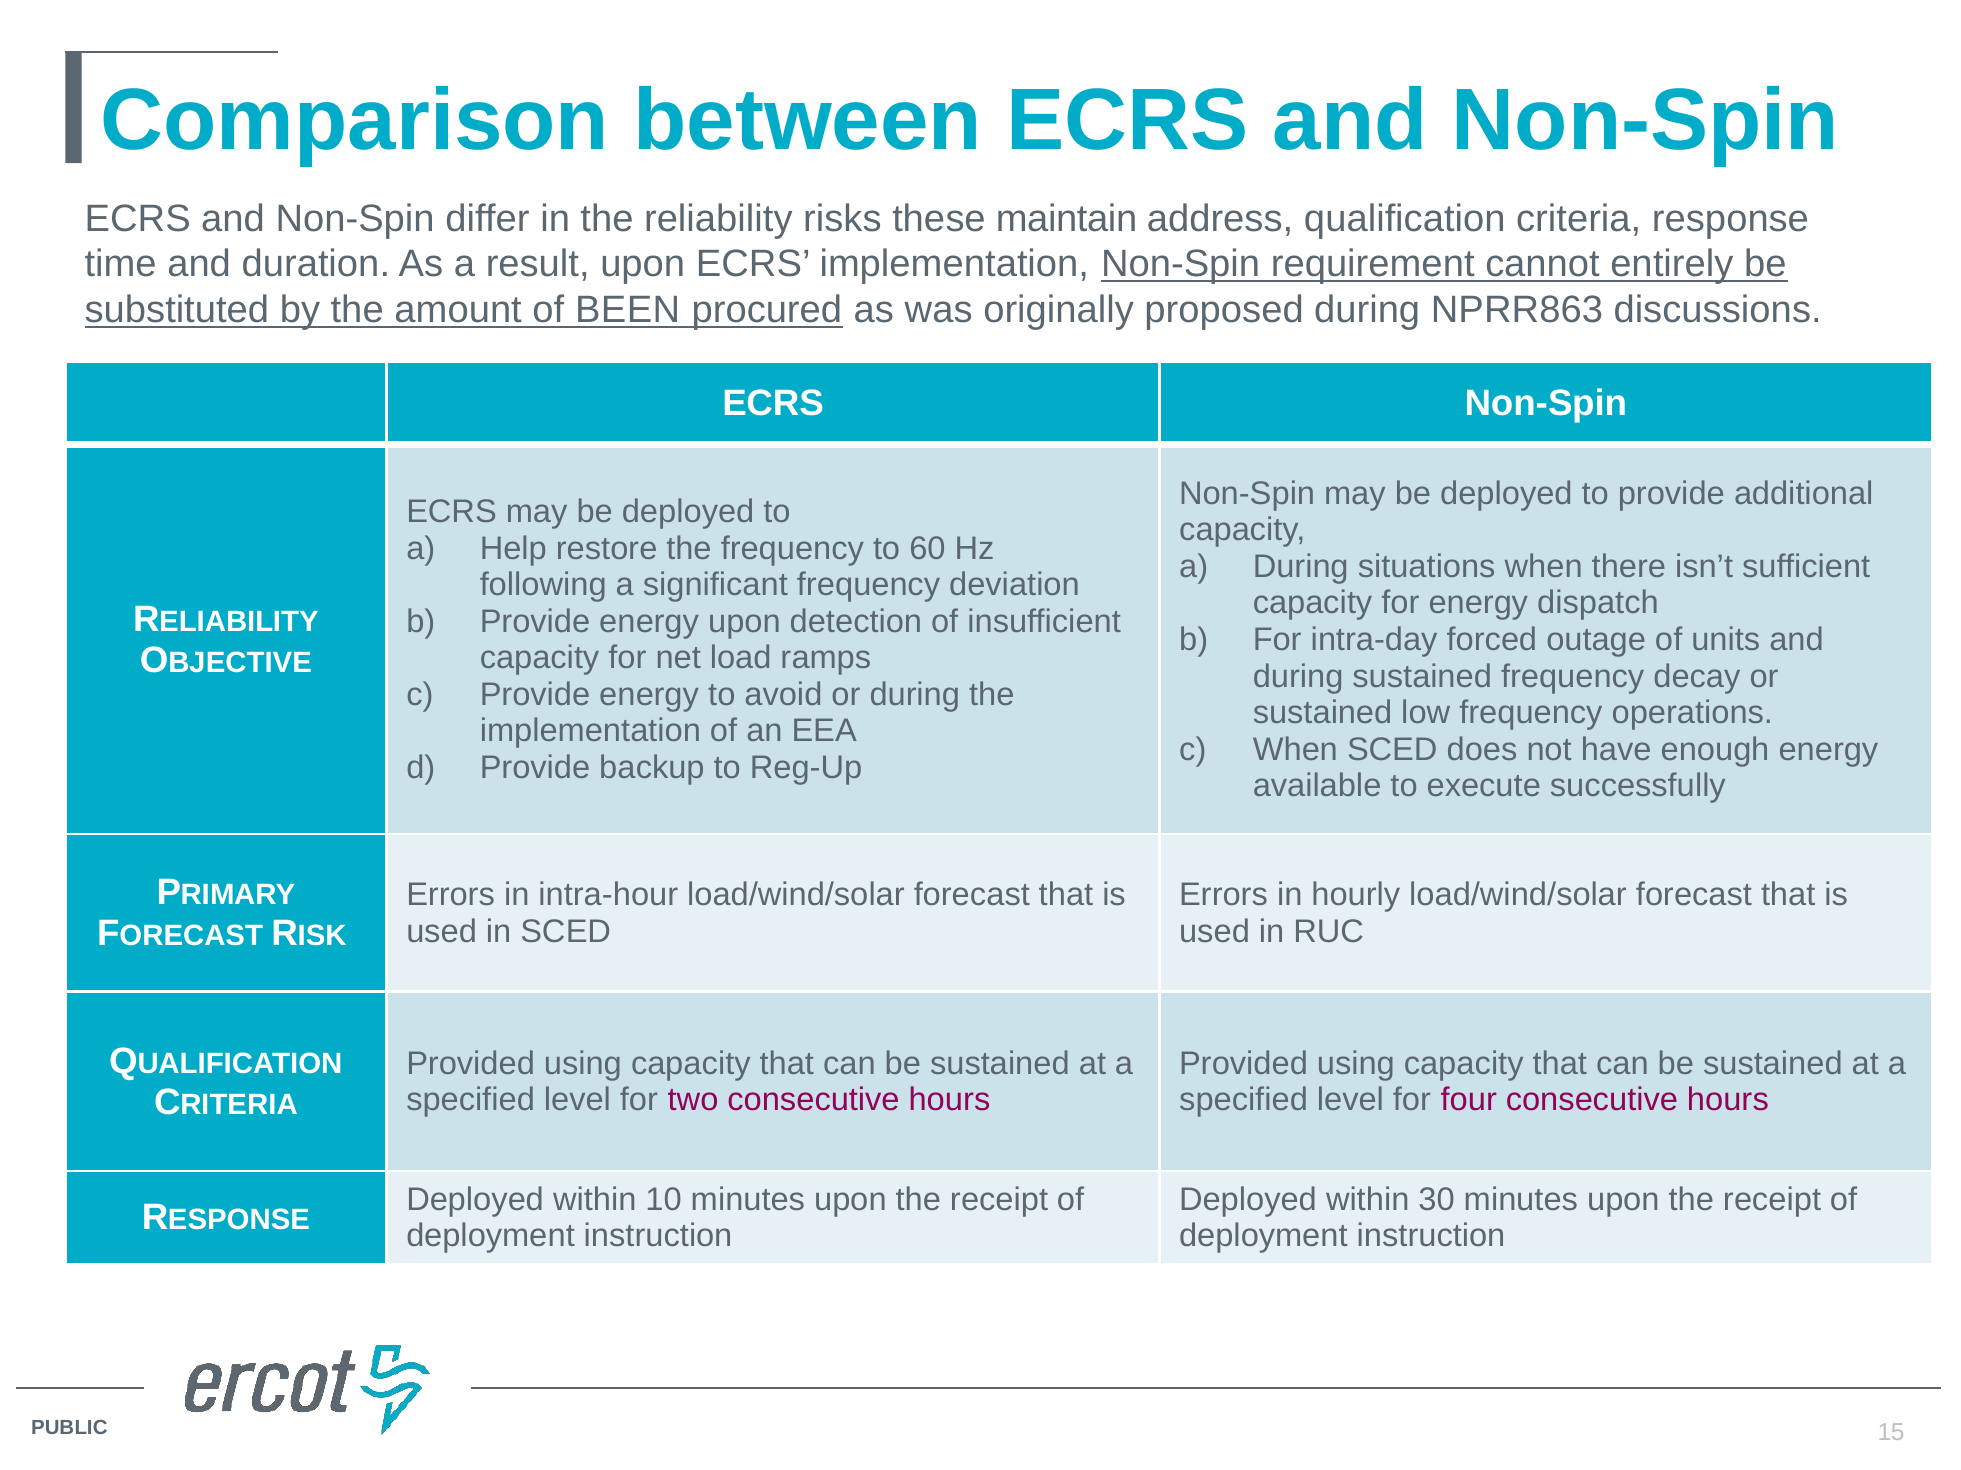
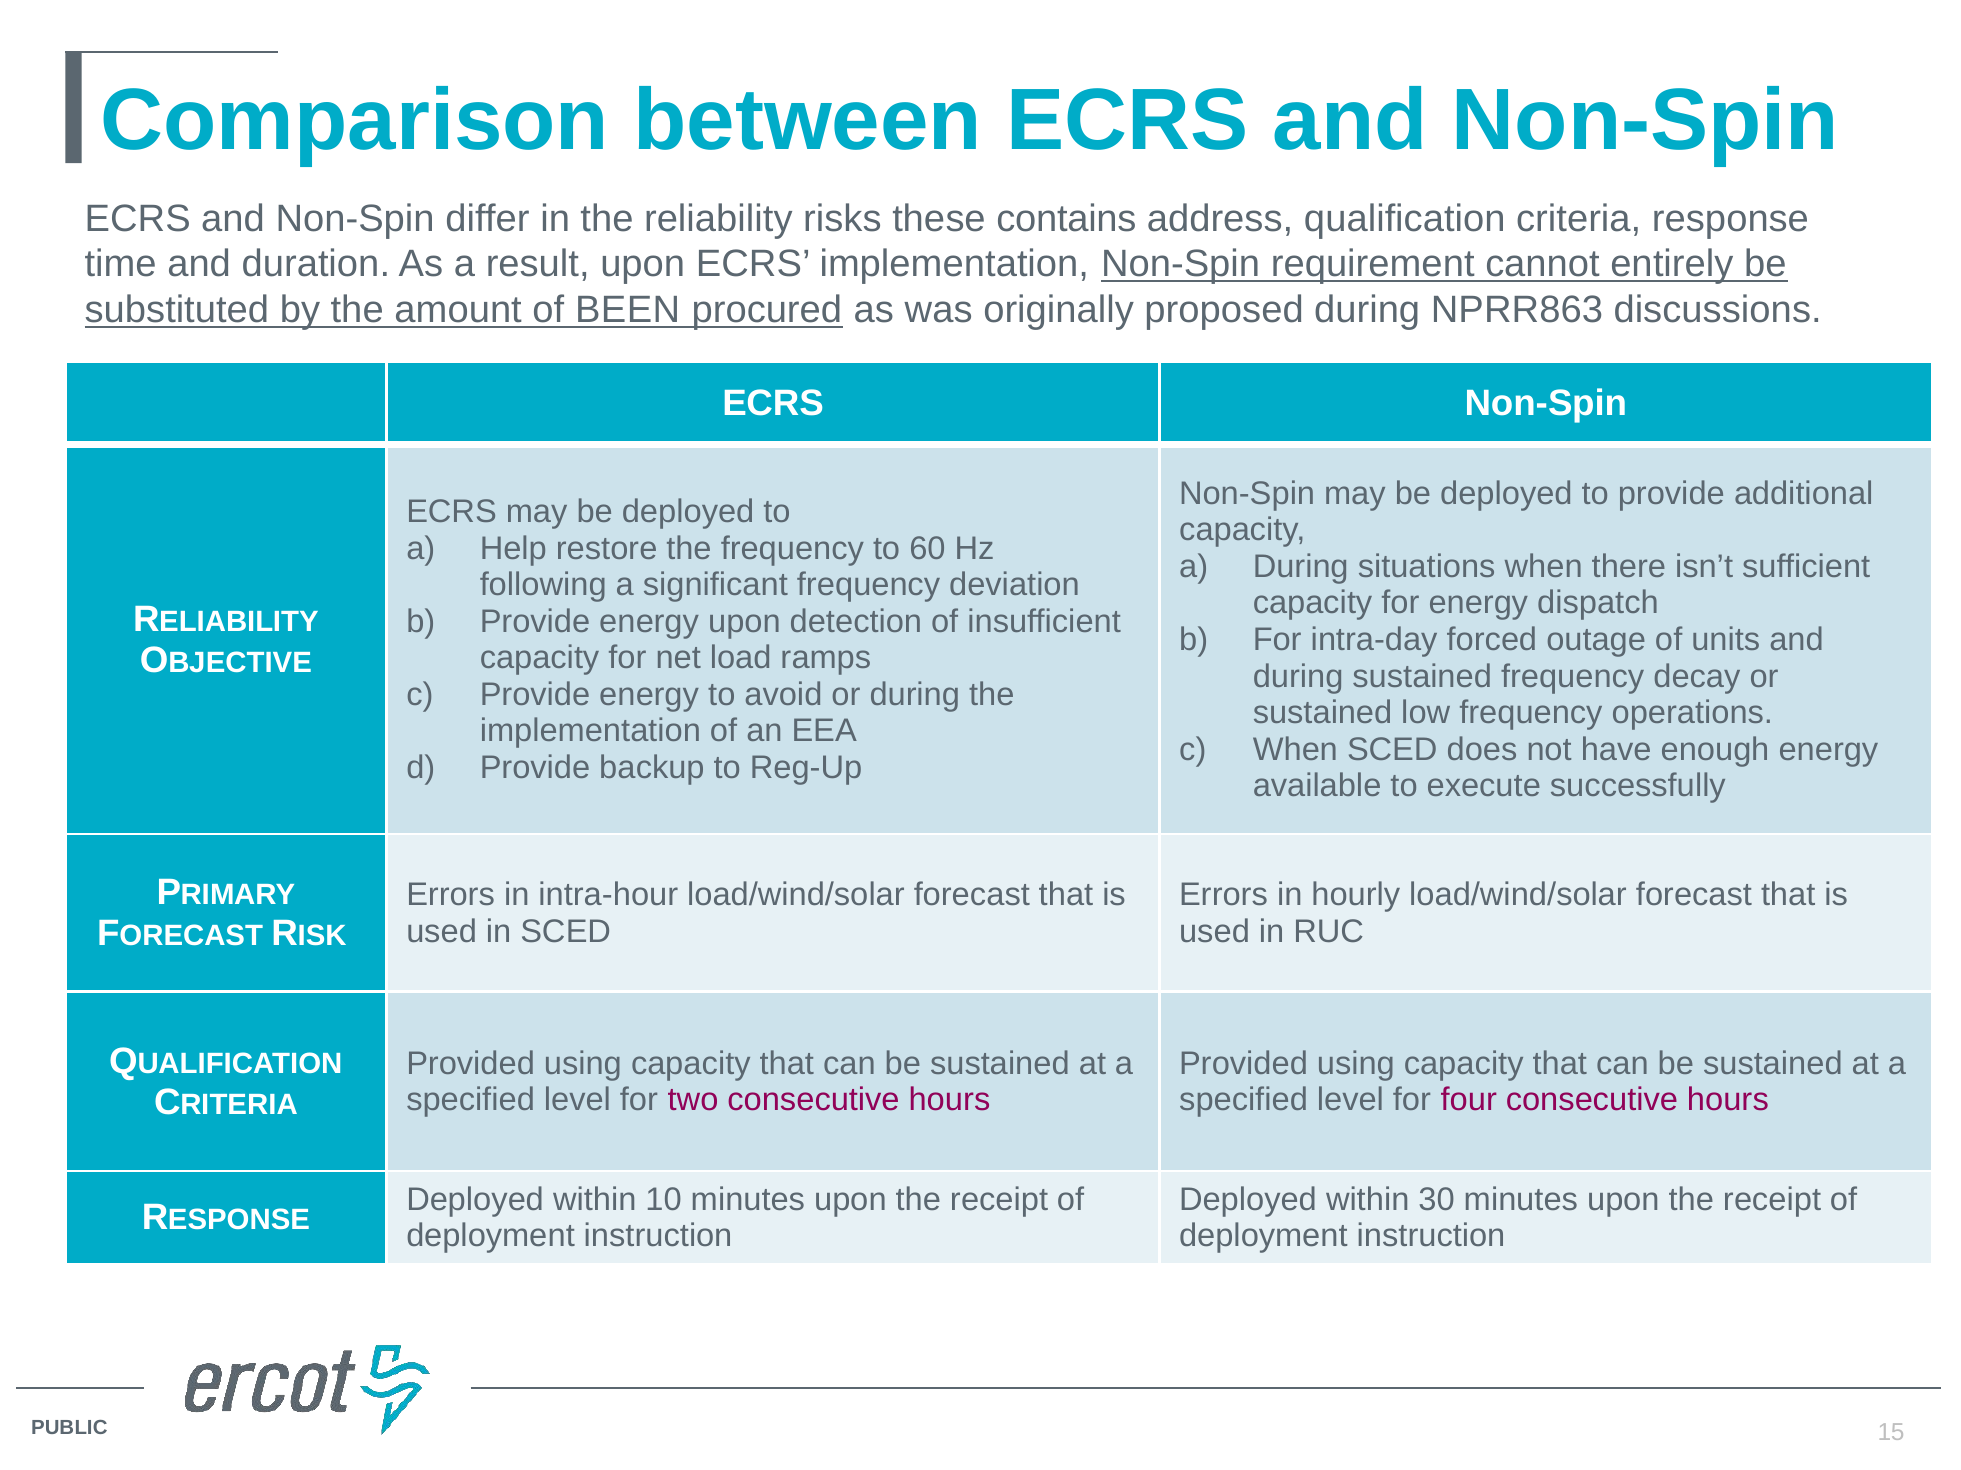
maintain: maintain -> contains
